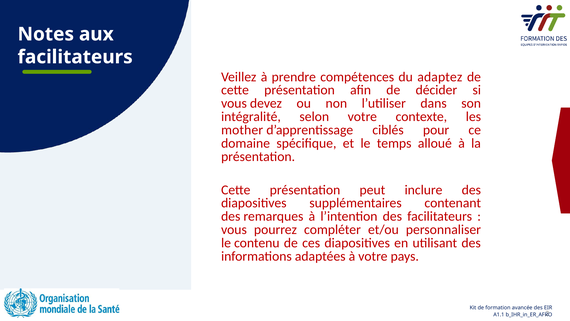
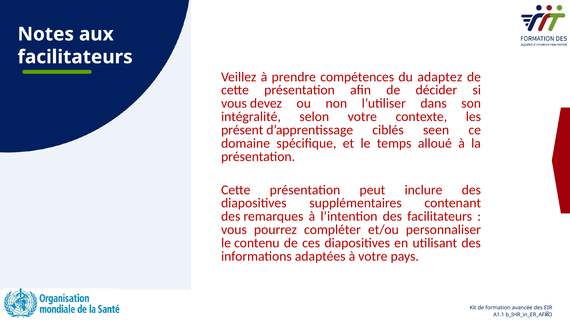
mother: mother -> présent
pour: pour -> seen
